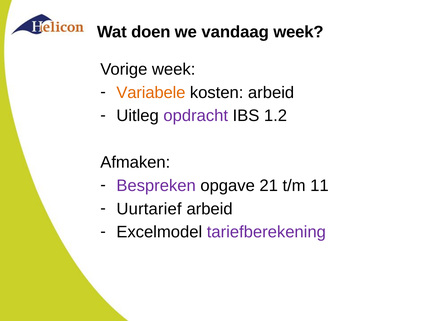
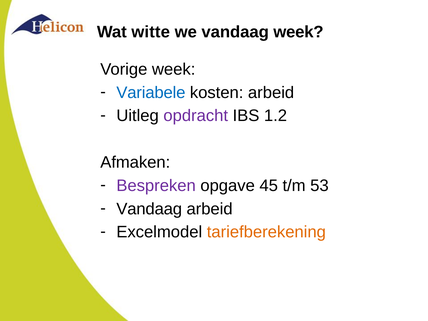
doen: doen -> witte
Variabele colour: orange -> blue
21: 21 -> 45
11: 11 -> 53
Uurtarief at (149, 209): Uurtarief -> Vandaag
tariefberekening colour: purple -> orange
